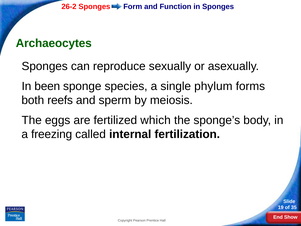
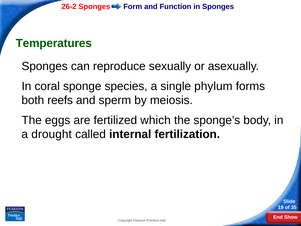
Archaeocytes: Archaeocytes -> Temperatures
been: been -> coral
freezing: freezing -> drought
